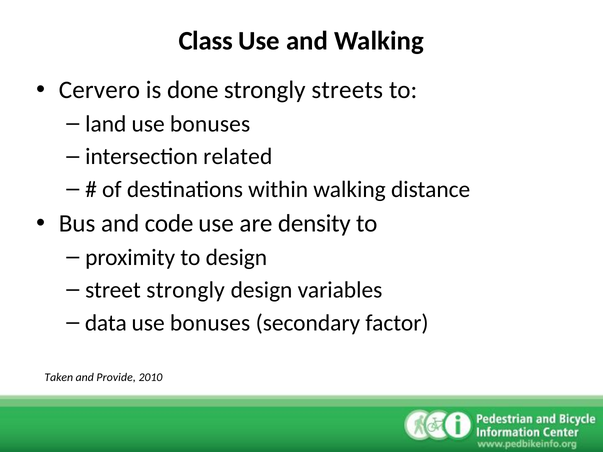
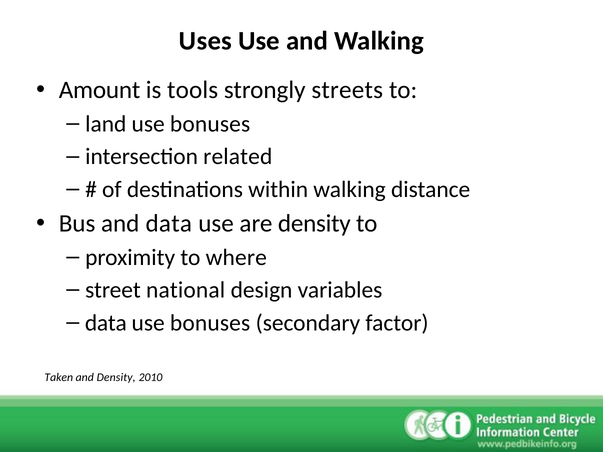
Class: Class -> Uses
Cervero: Cervero -> Amount
done: done -> tools
and code: code -> data
to design: design -> where
street strongly: strongly -> national
and Provide: Provide -> Density
